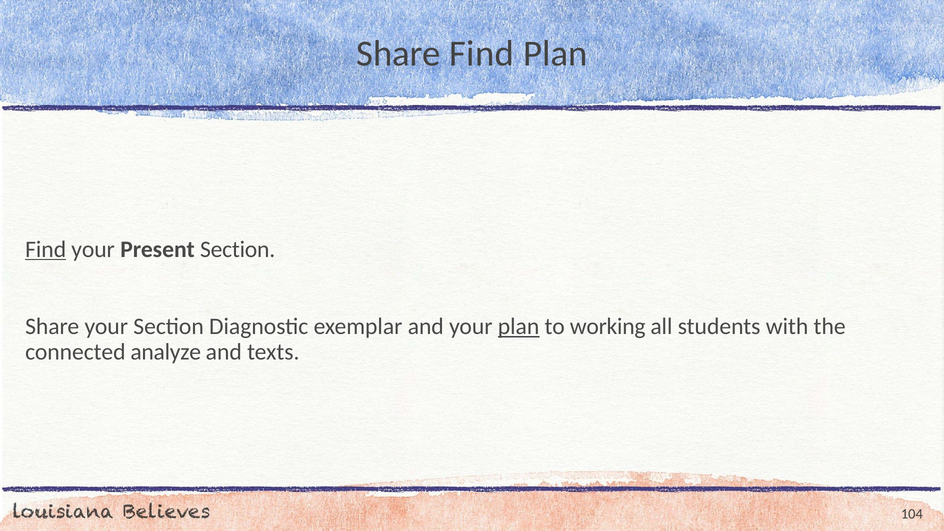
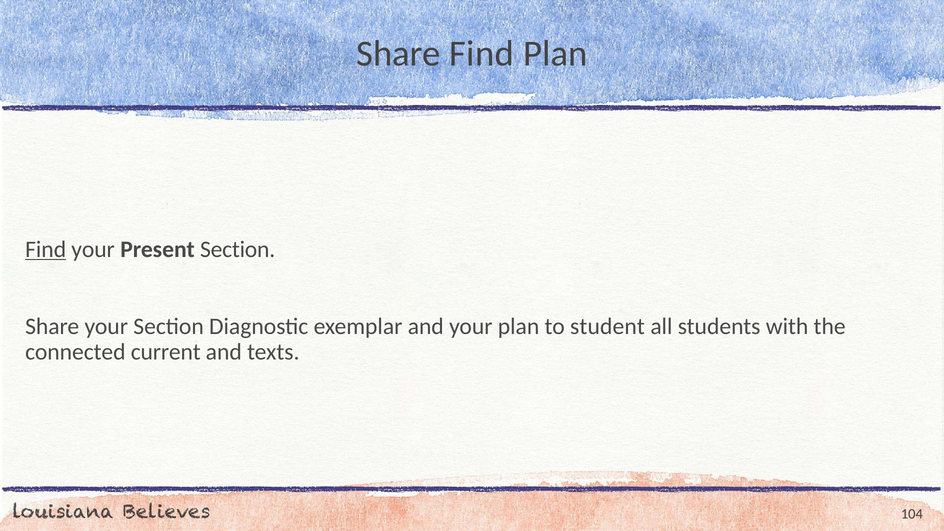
plan at (519, 327) underline: present -> none
working: working -> student
analyze: analyze -> current
